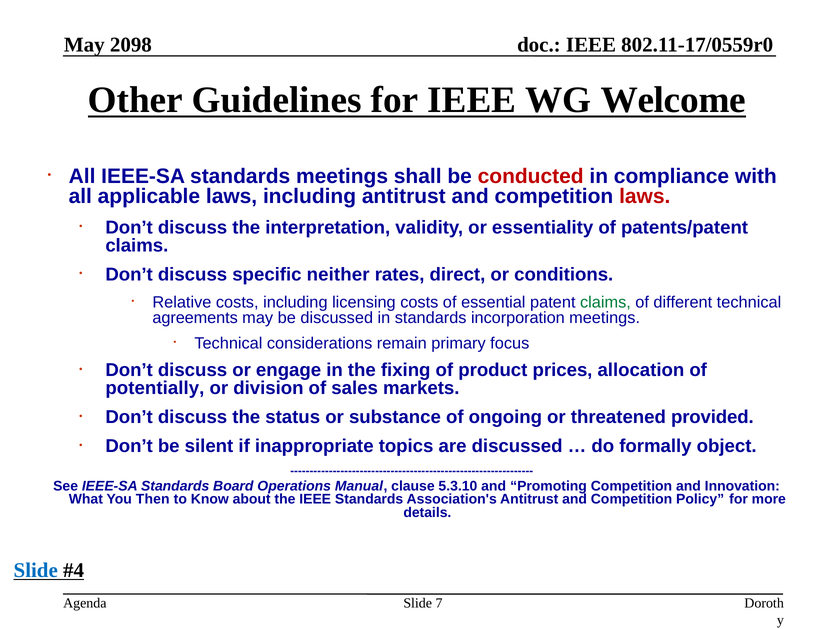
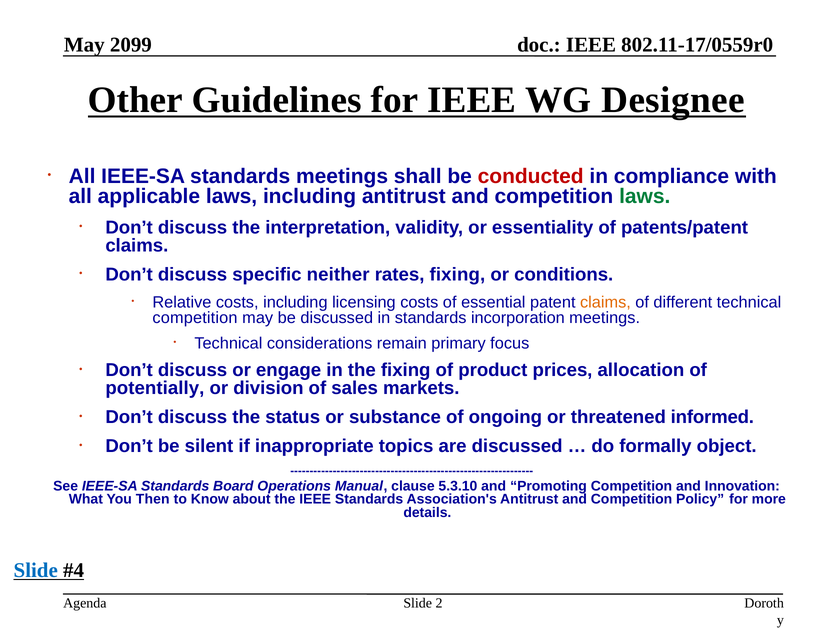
2098: 2098 -> 2099
Welcome: Welcome -> Designee
laws at (645, 196) colour: red -> green
rates direct: direct -> fixing
claims at (605, 302) colour: green -> orange
agreements at (195, 318): agreements -> competition
provided: provided -> informed
7: 7 -> 2
